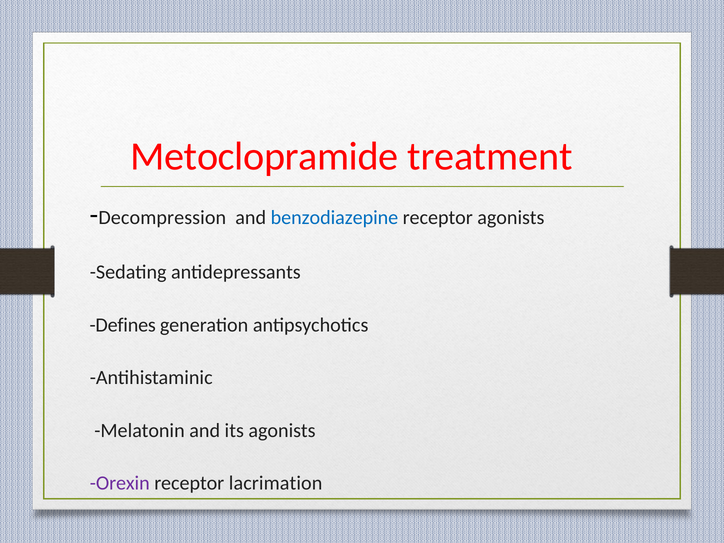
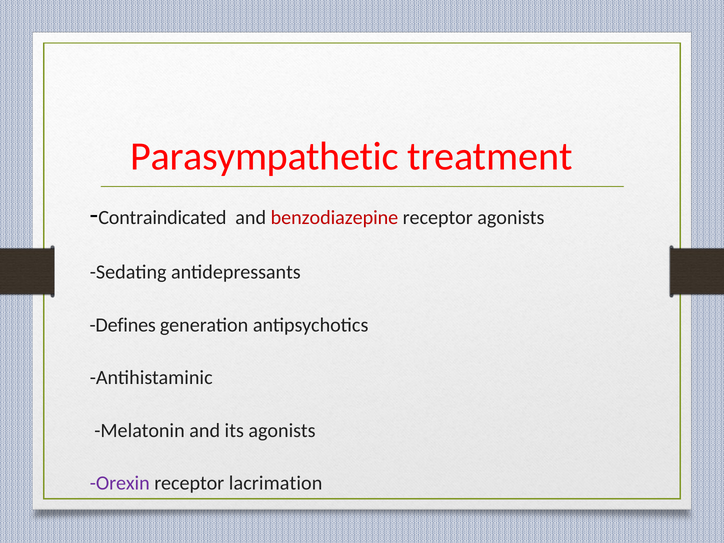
Metoclopramide: Metoclopramide -> Parasympathetic
Decompression: Decompression -> Contraindicated
benzodiazepine colour: blue -> red
